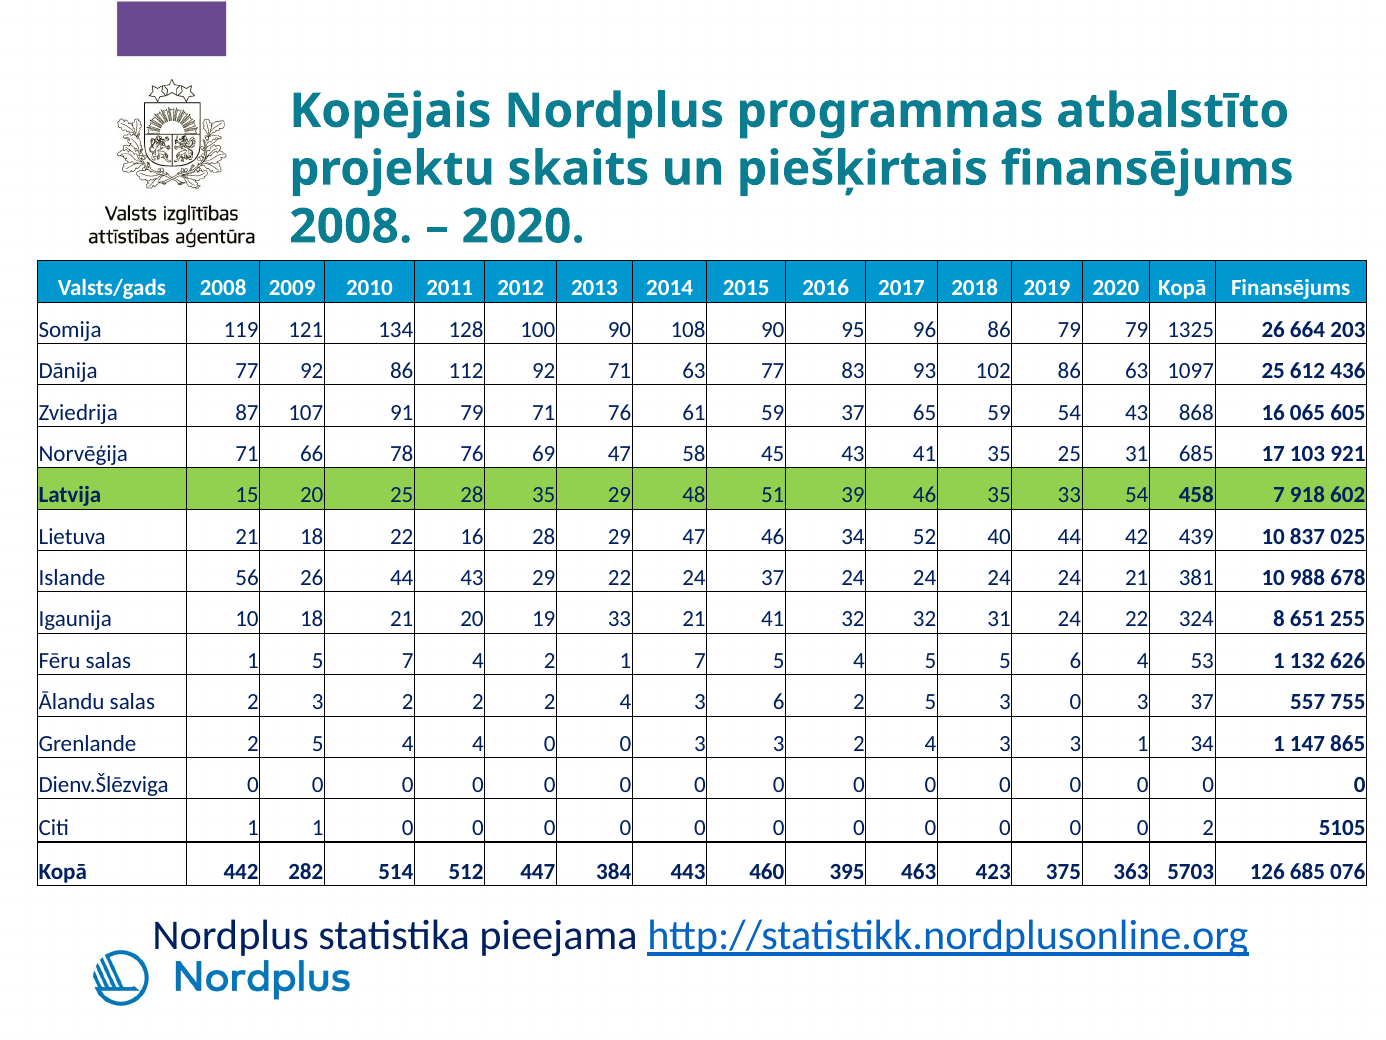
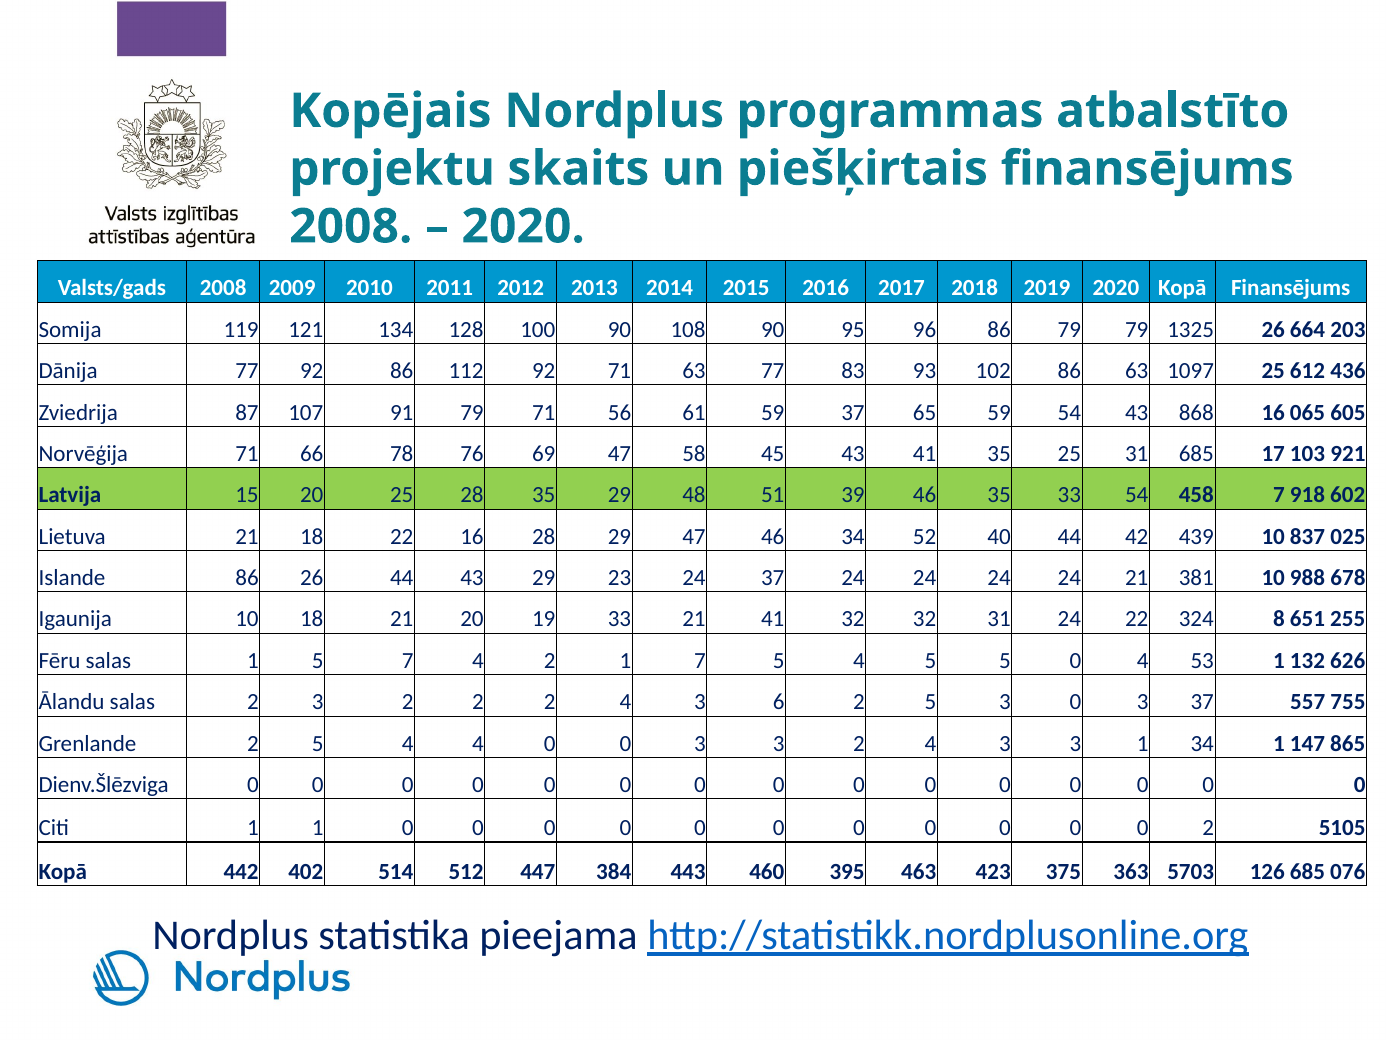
71 76: 76 -> 56
Islande 56: 56 -> 86
29 22: 22 -> 23
5 6: 6 -> 0
282: 282 -> 402
